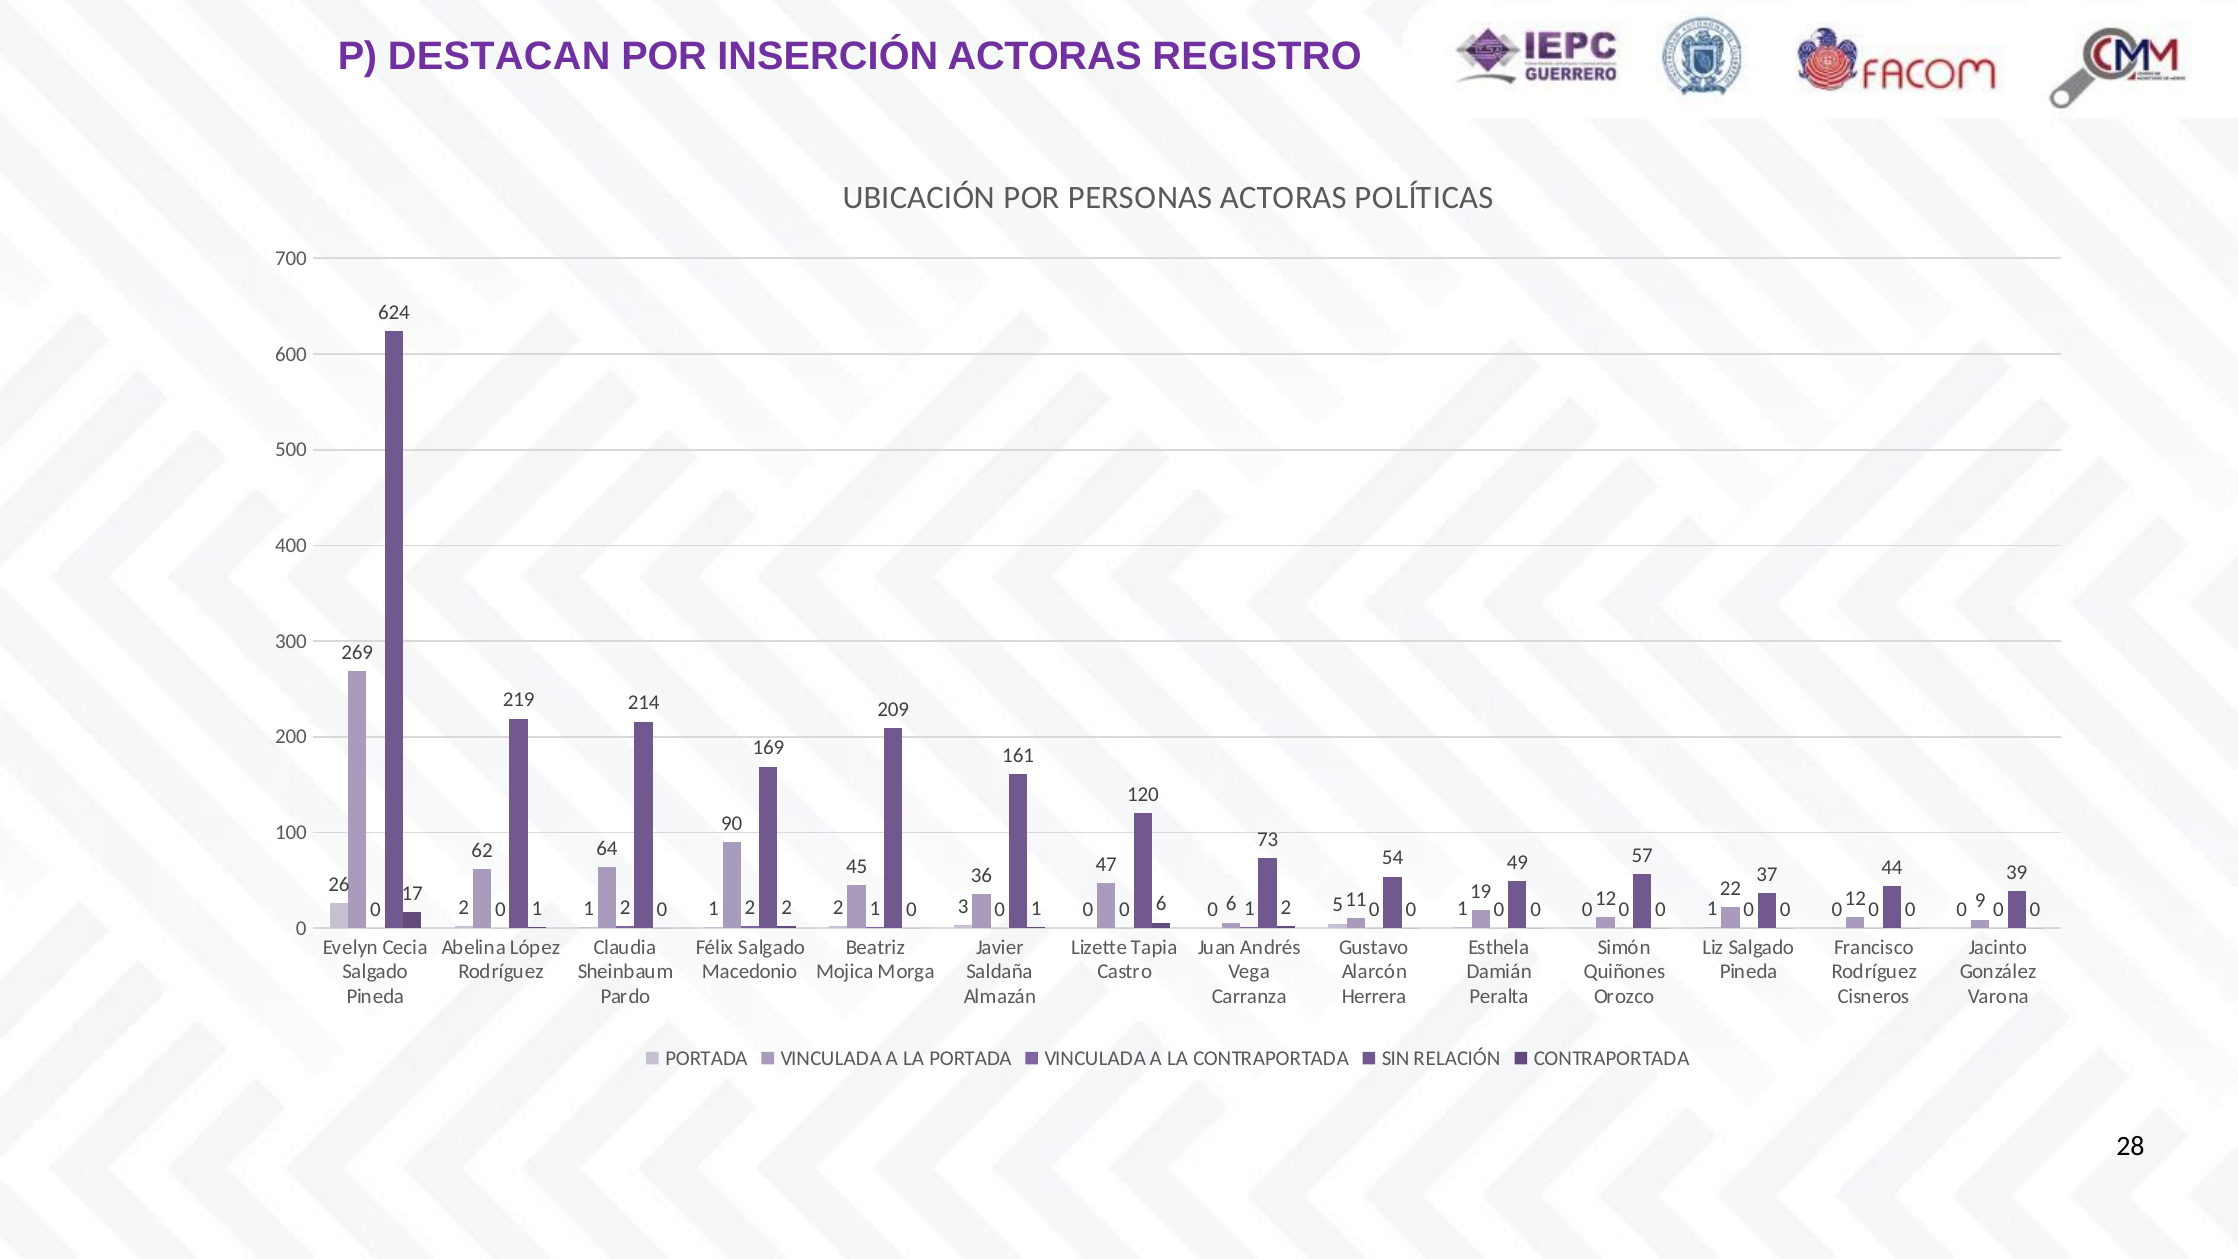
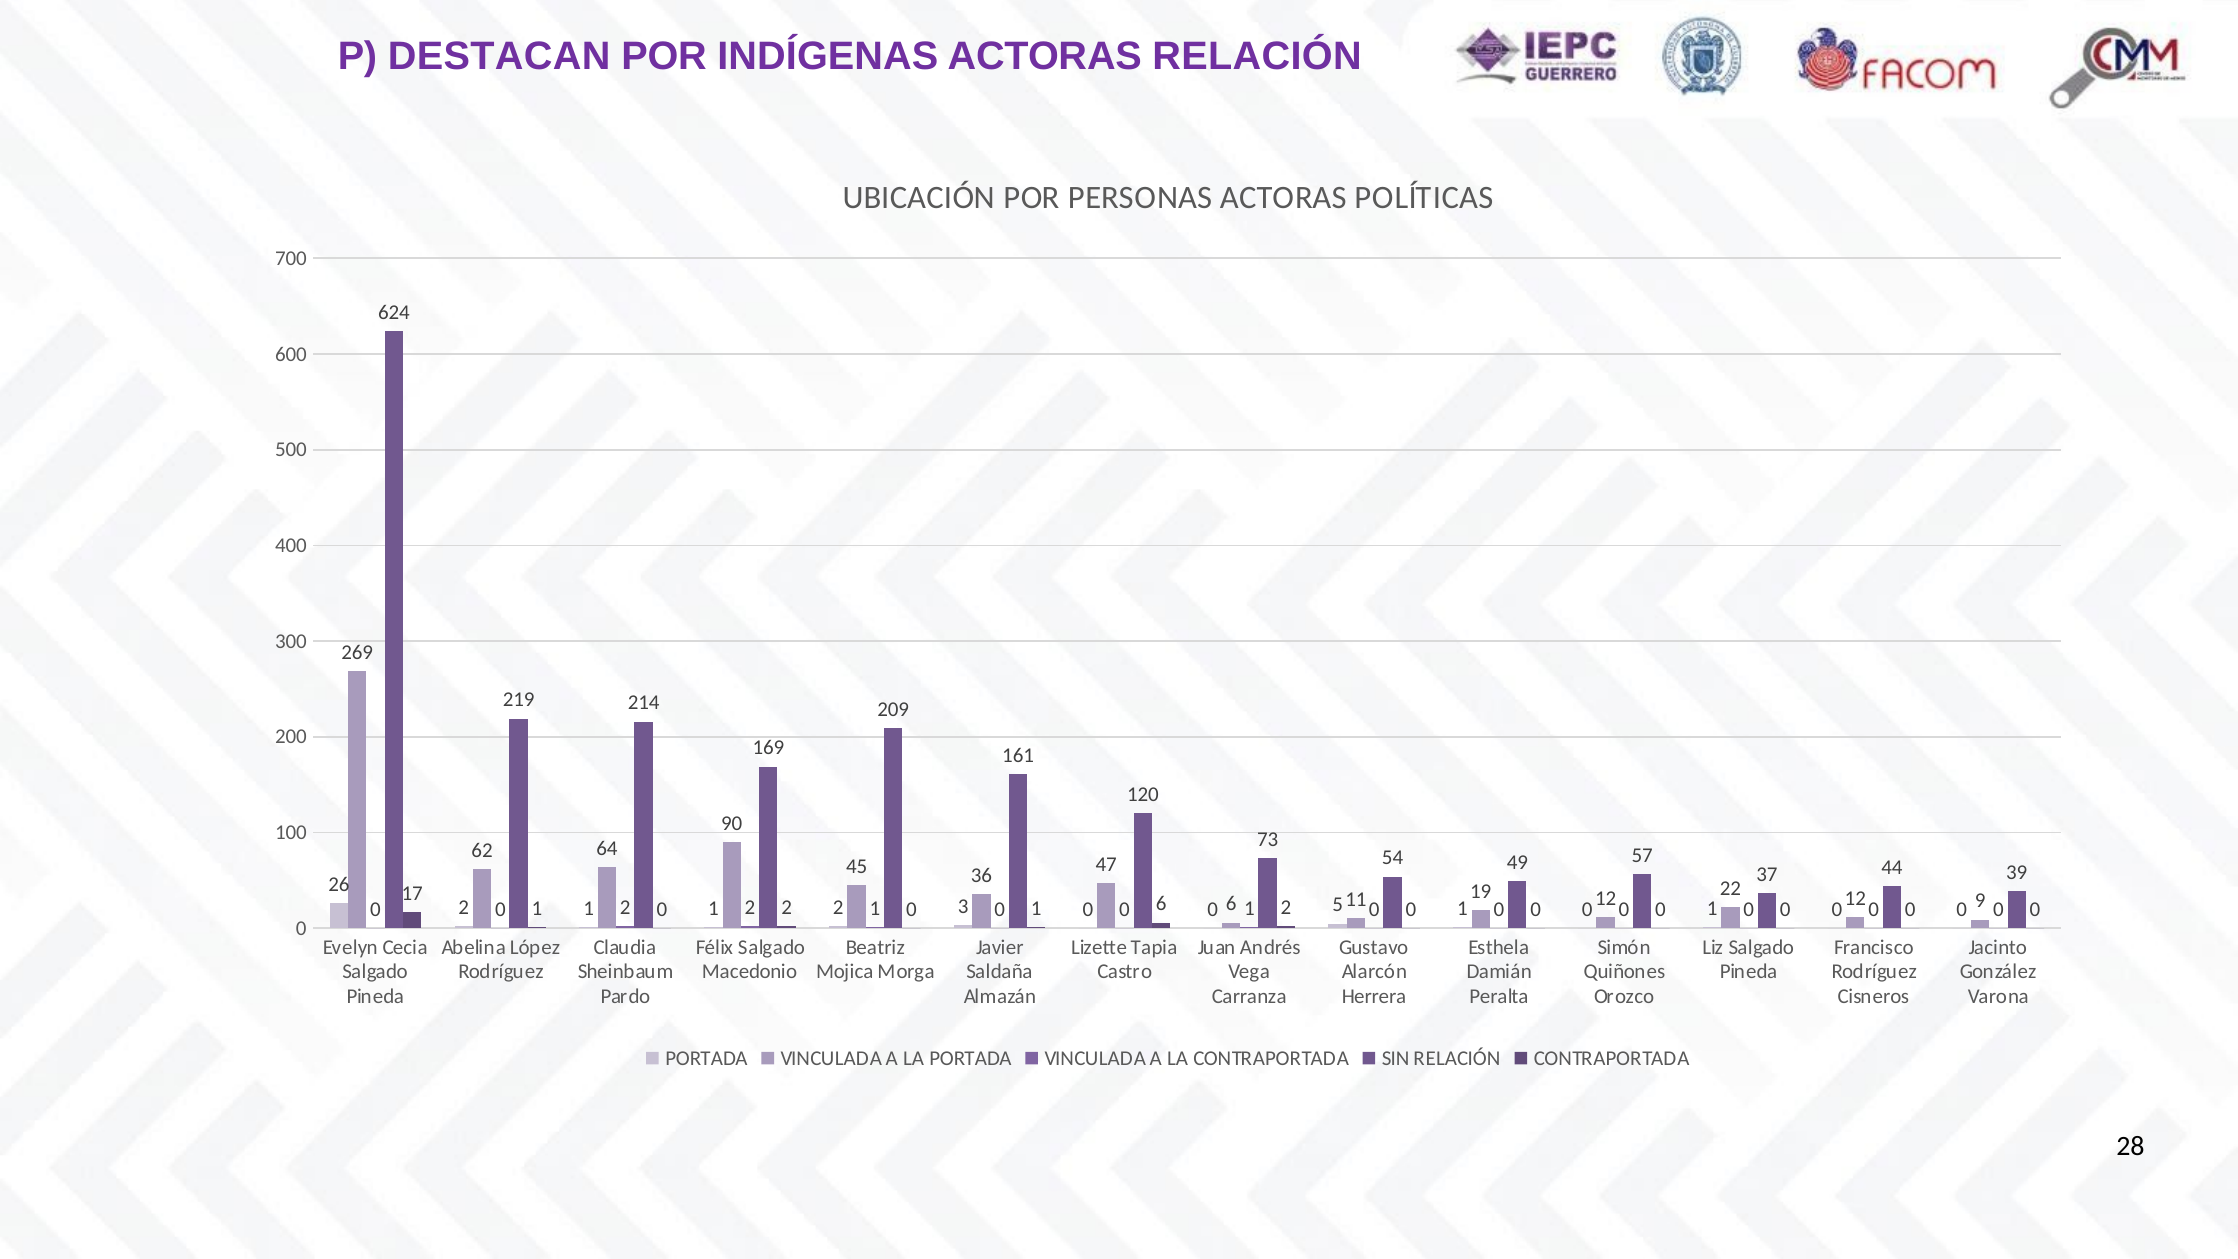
INSERCIÓN: INSERCIÓN -> INDÍGENAS
ACTORAS REGISTRO: REGISTRO -> RELACIÓN
